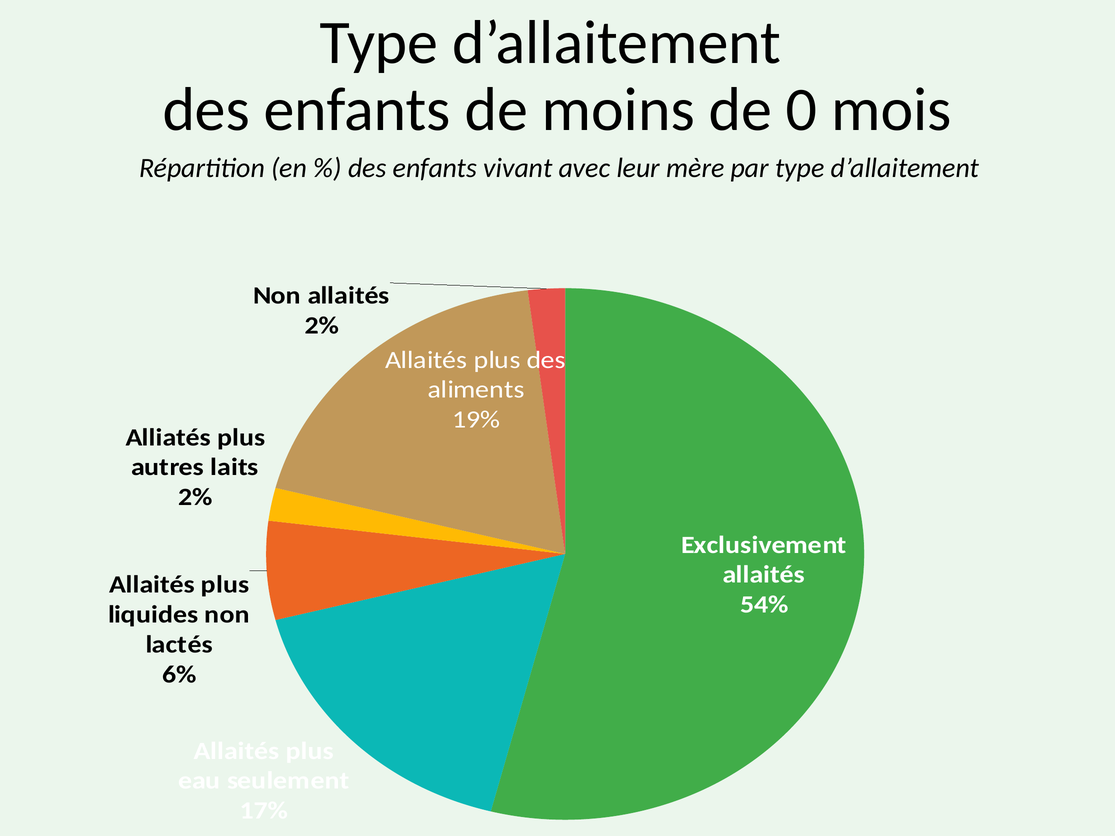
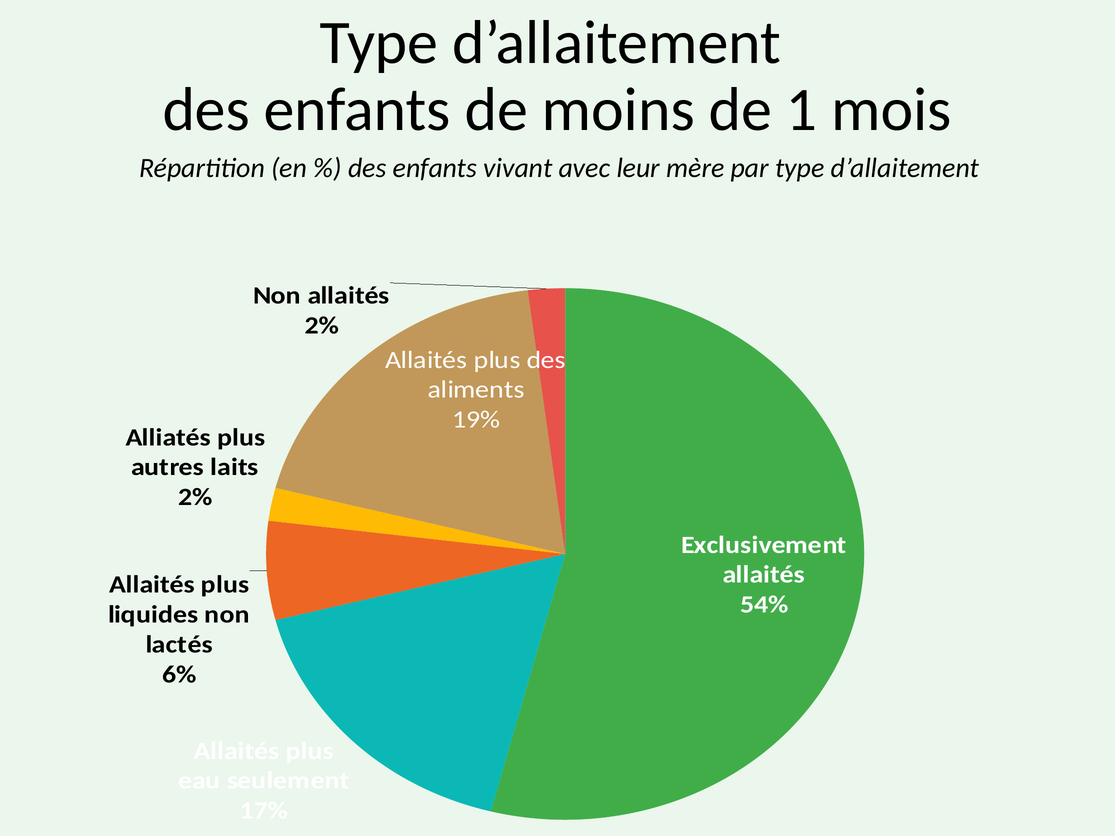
0: 0 -> 1
